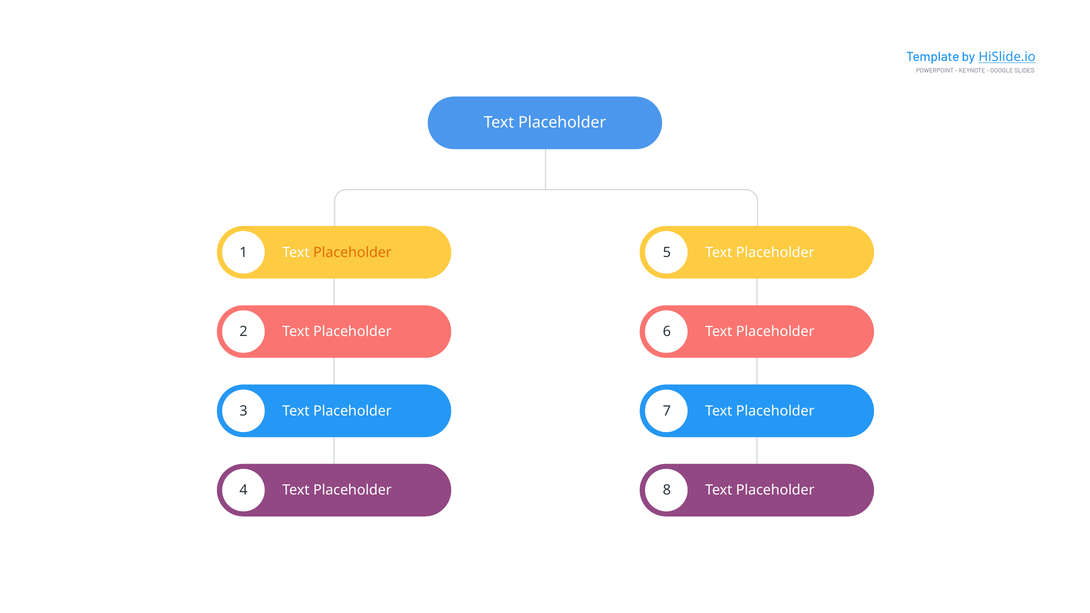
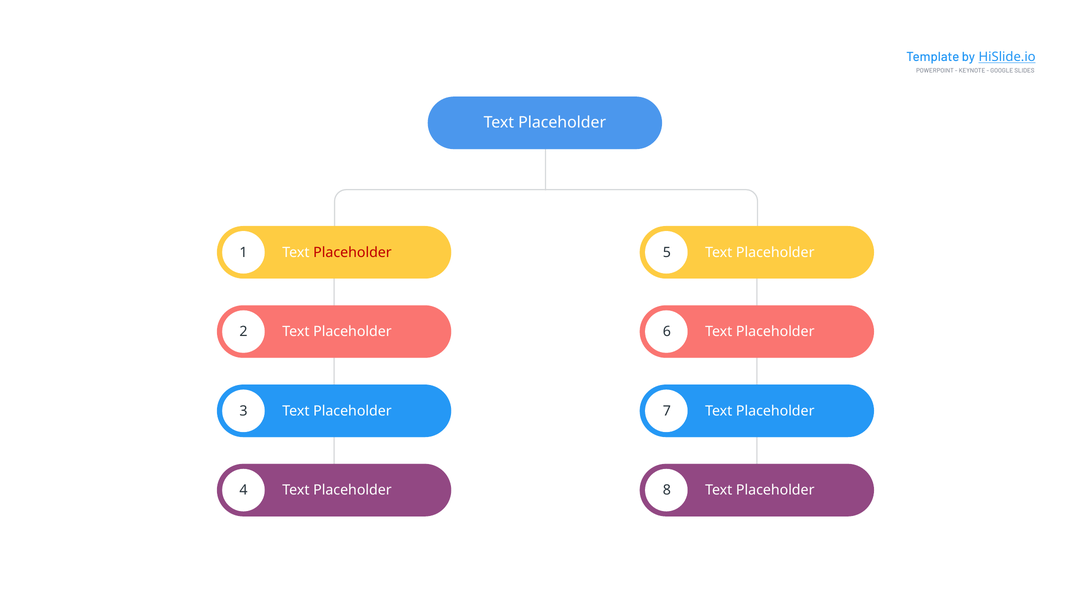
Placeholder at (352, 252) colour: orange -> red
